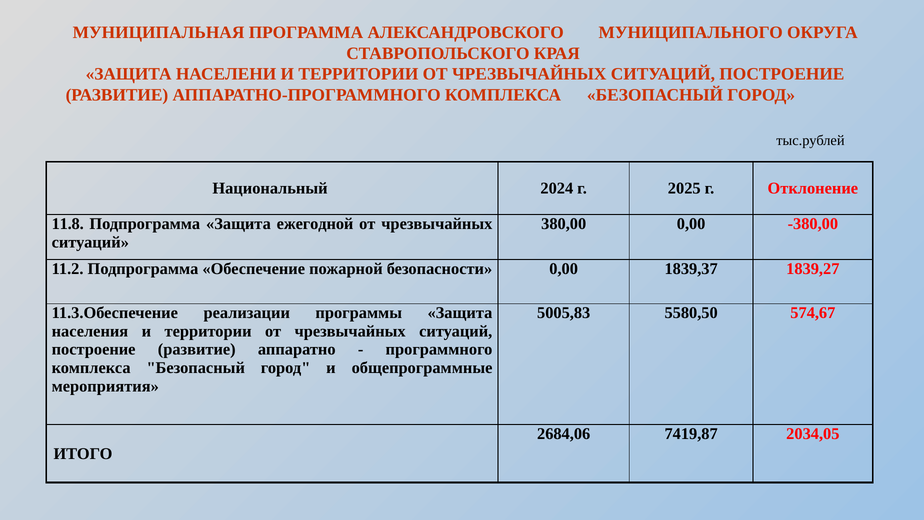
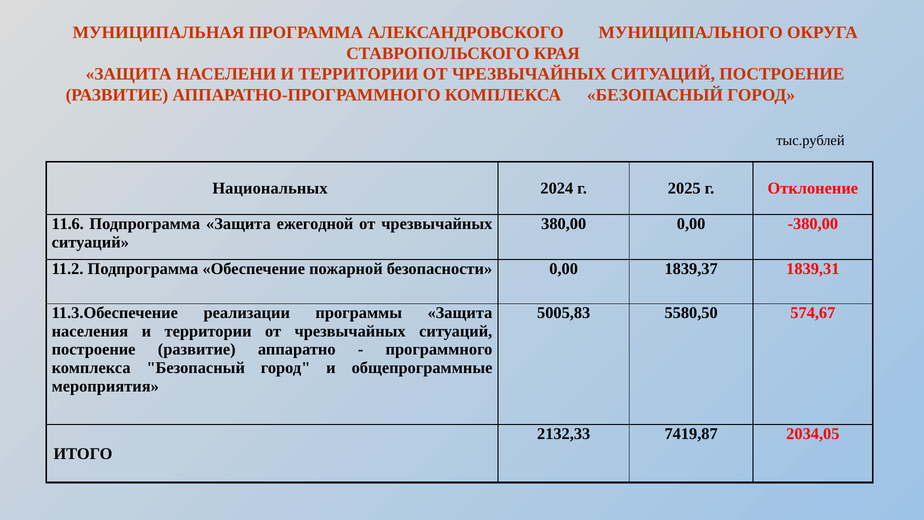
Национальный: Национальный -> Национальных
11.8: 11.8 -> 11.6
1839,27: 1839,27 -> 1839,31
2684,06: 2684,06 -> 2132,33
